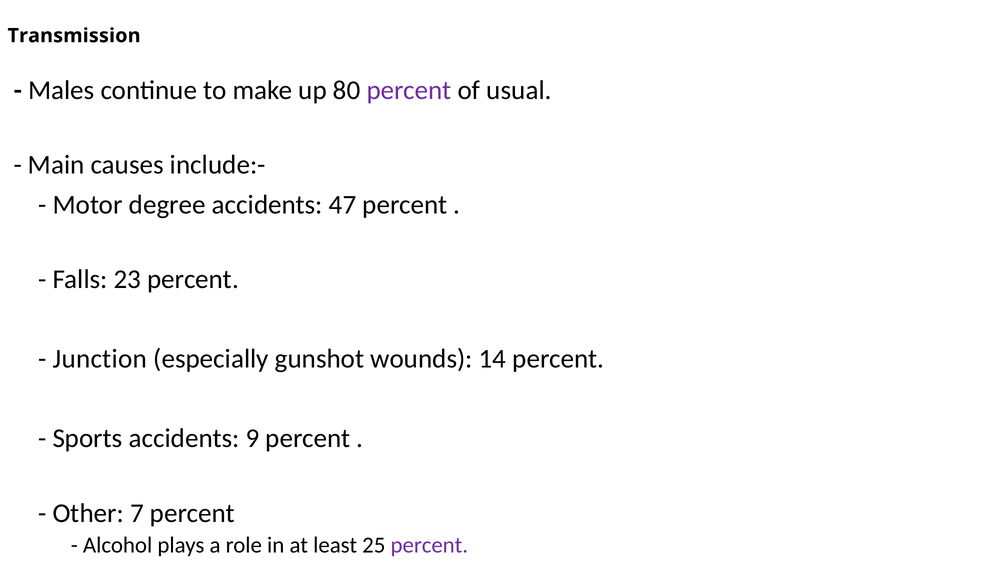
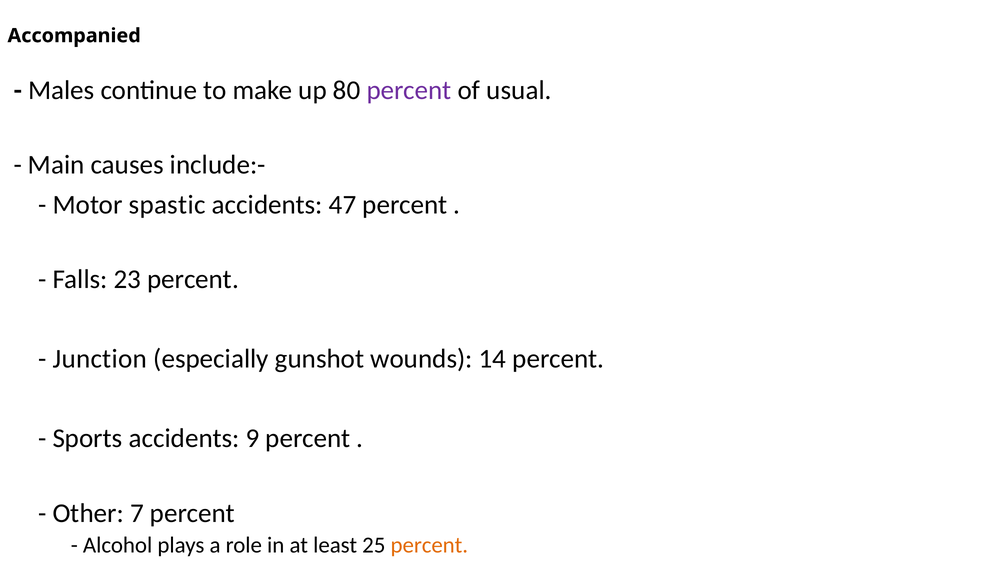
Transmission: Transmission -> Accompanied
degree: degree -> spastic
percent at (429, 545) colour: purple -> orange
